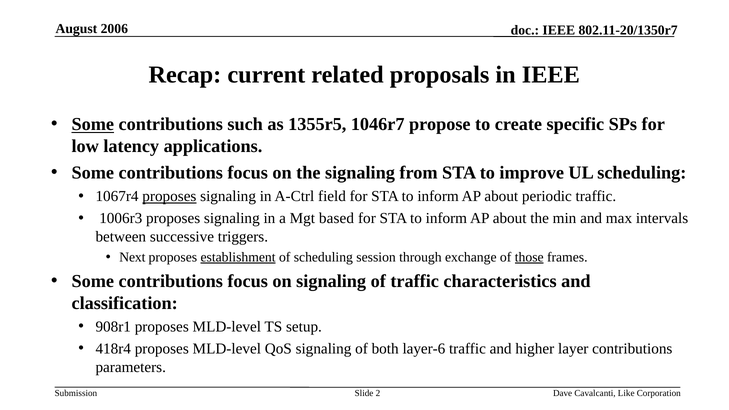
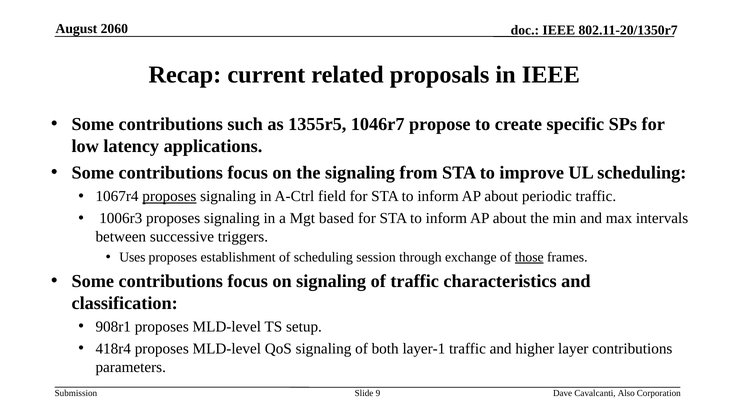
2006: 2006 -> 2060
Some at (93, 124) underline: present -> none
Next: Next -> Uses
establishment underline: present -> none
layer-6: layer-6 -> layer-1
2: 2 -> 9
Like: Like -> Also
